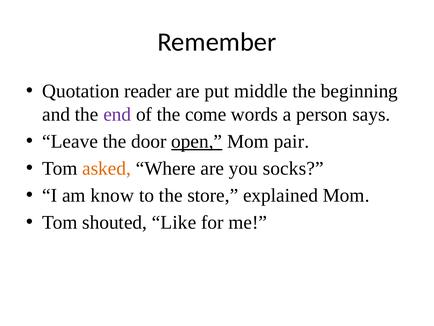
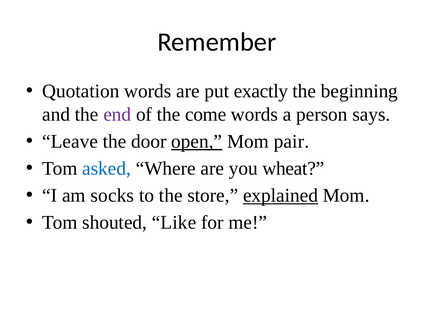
Quotation reader: reader -> words
middle: middle -> exactly
asked colour: orange -> blue
socks: socks -> wheat
know: know -> socks
explained underline: none -> present
